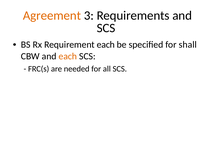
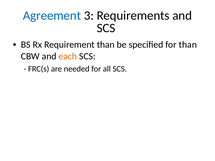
Agreement colour: orange -> blue
Requirement each: each -> than
for shall: shall -> than
